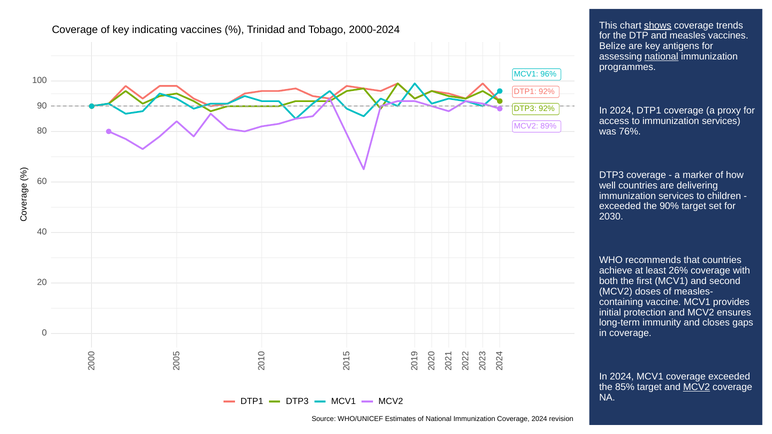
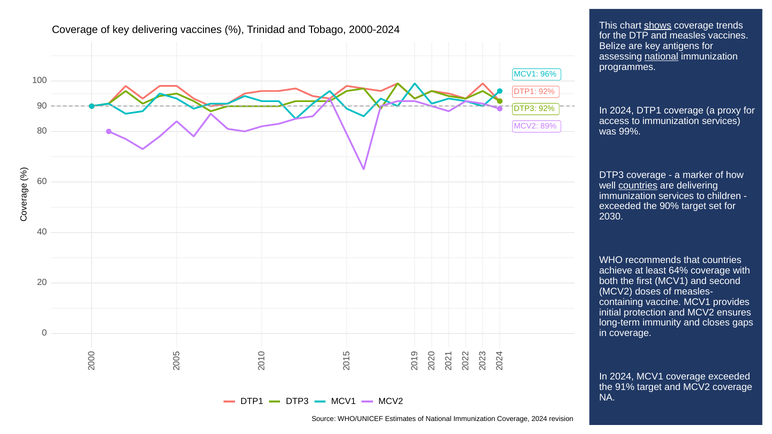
key indicating: indicating -> delivering
76%: 76% -> 99%
countries at (638, 186) underline: none -> present
26%: 26% -> 64%
85%: 85% -> 91%
MCV2 at (697, 387) underline: present -> none
